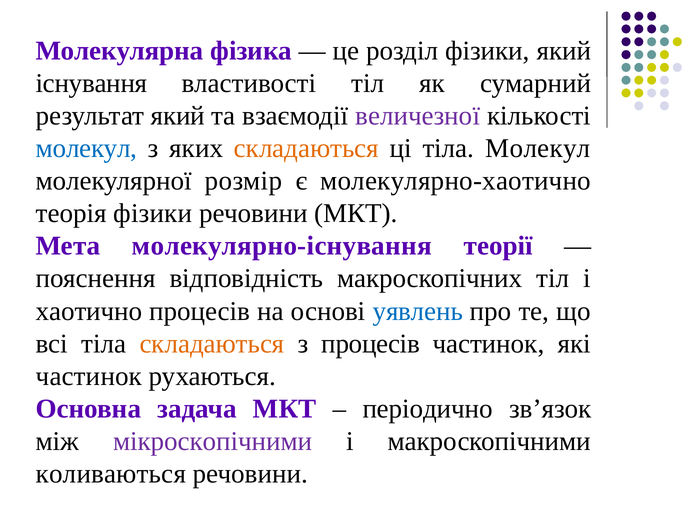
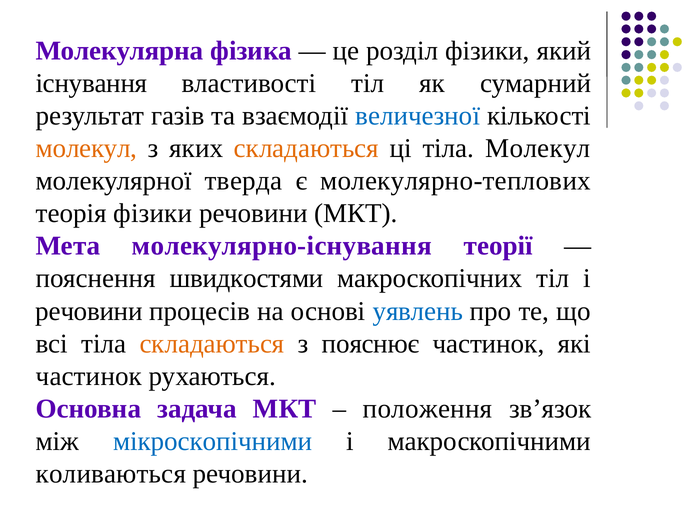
результат який: який -> газів
величезної colour: purple -> blue
молекул at (87, 148) colour: blue -> orange
розмір: розмір -> тверда
молекулярно-хаотично: молекулярно-хаотично -> молекулярно-теплових
відповідність: відповідність -> швидкостями
хаотично at (89, 311): хаотично -> речовини
з процесів: процесів -> пояснює
періодично: періодично -> положення
мікроскопічними colour: purple -> blue
